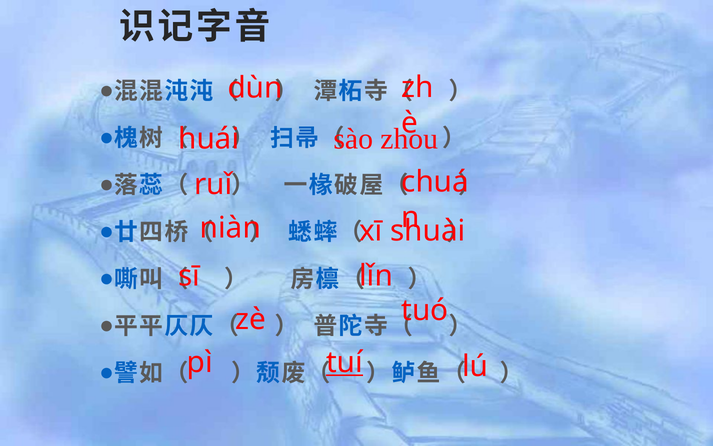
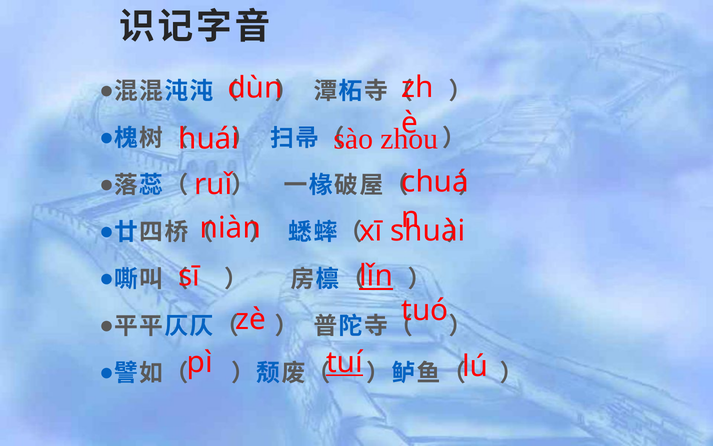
lǐn underline: none -> present
